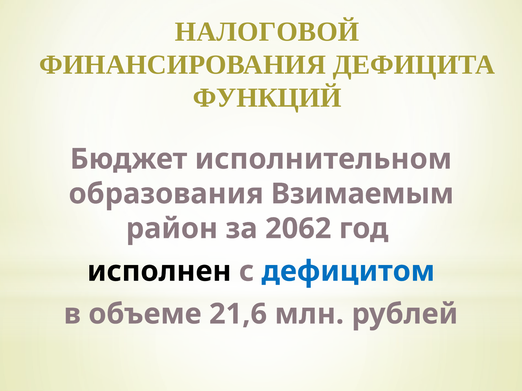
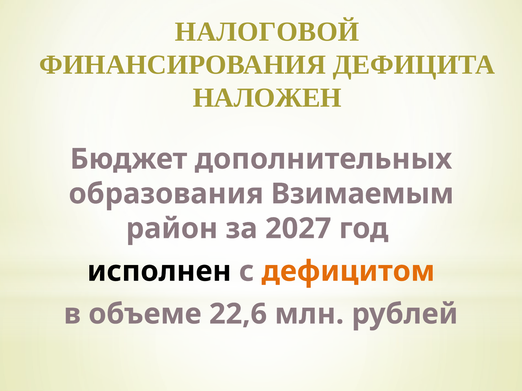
ФУНКЦИЙ: ФУНКЦИЙ -> НАЛОЖЕН
исполнительном: исполнительном -> дополнительных
2062: 2062 -> 2027
дефицитом colour: blue -> orange
21,6: 21,6 -> 22,6
